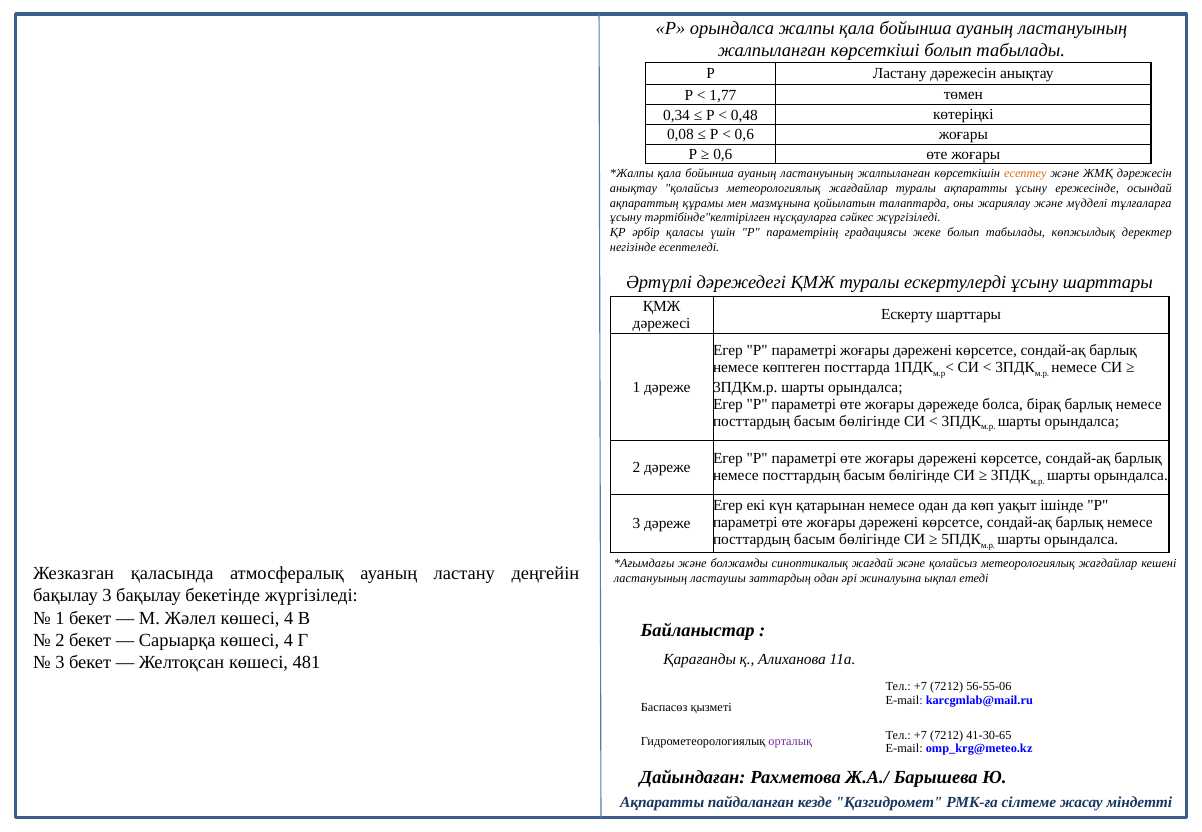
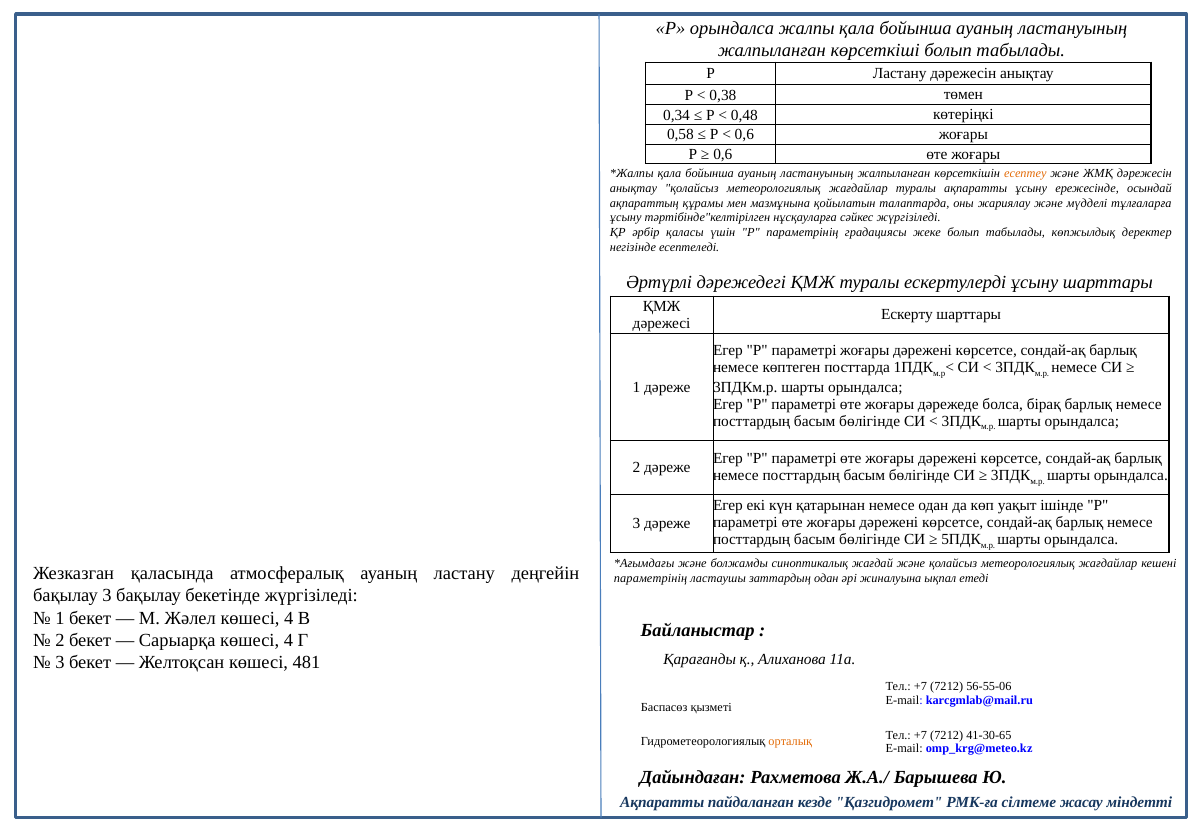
1,77: 1,77 -> 0,38
0,08: 0,08 -> 0,58
ластануының at (651, 579): ластануының -> параметрінің
орталық colour: purple -> orange
